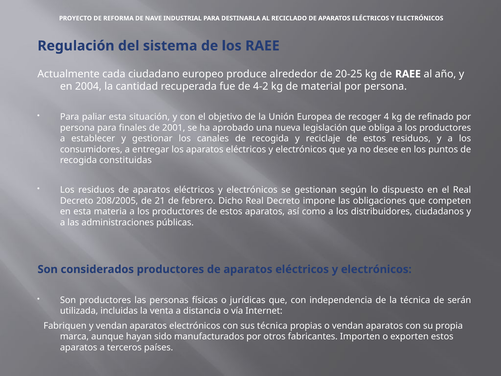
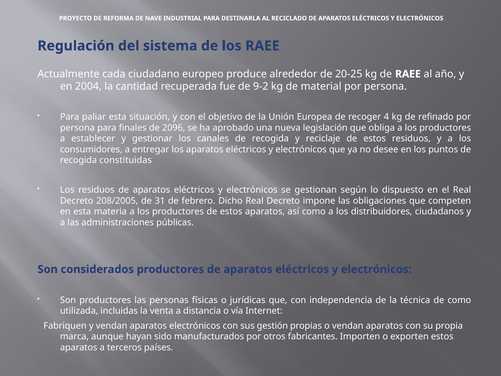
4-2: 4-2 -> 9-2
2001: 2001 -> 2096
21: 21 -> 31
de serán: serán -> como
sus técnica: técnica -> gestión
